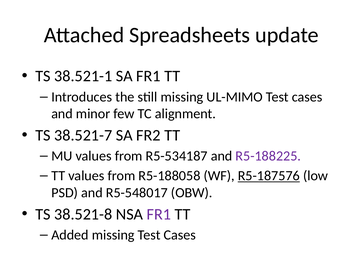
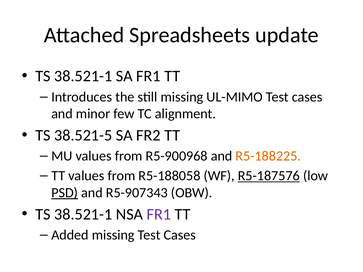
38.521-7: 38.521-7 -> 38.521-5
R5-534187: R5-534187 -> R5-900968
R5-188225 colour: purple -> orange
PSD underline: none -> present
R5-548017: R5-548017 -> R5-907343
38.521-8 at (83, 214): 38.521-8 -> 38.521-1
